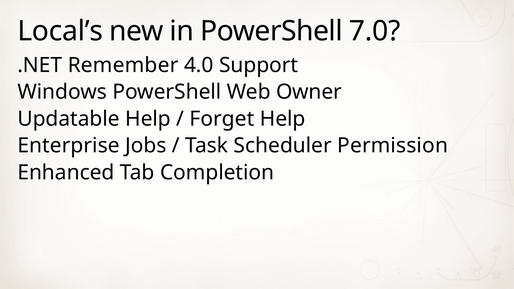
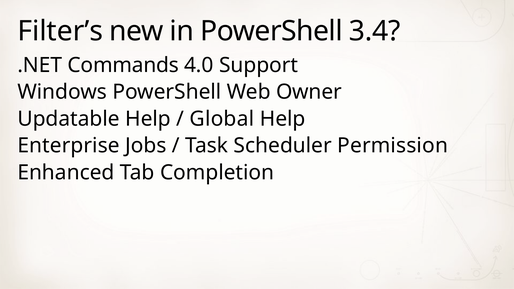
Local’s: Local’s -> Filter’s
7.0: 7.0 -> 3.4
Remember: Remember -> Commands
Forget: Forget -> Global
